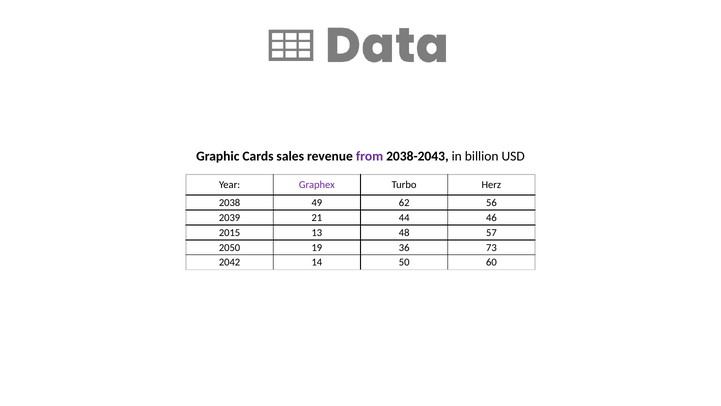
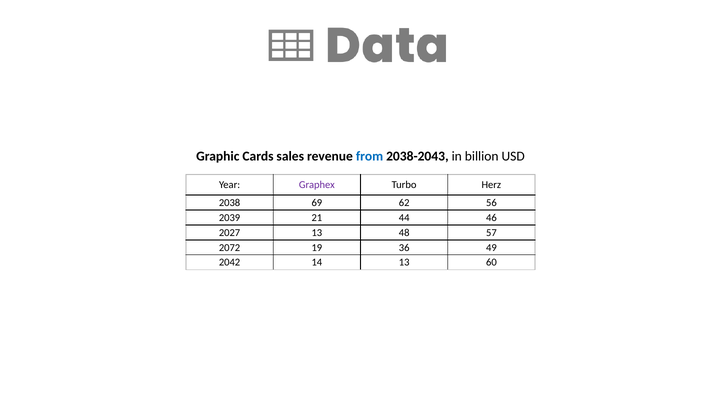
from colour: purple -> blue
49: 49 -> 69
2015: 2015 -> 2027
2050: 2050 -> 2072
73: 73 -> 49
14 50: 50 -> 13
